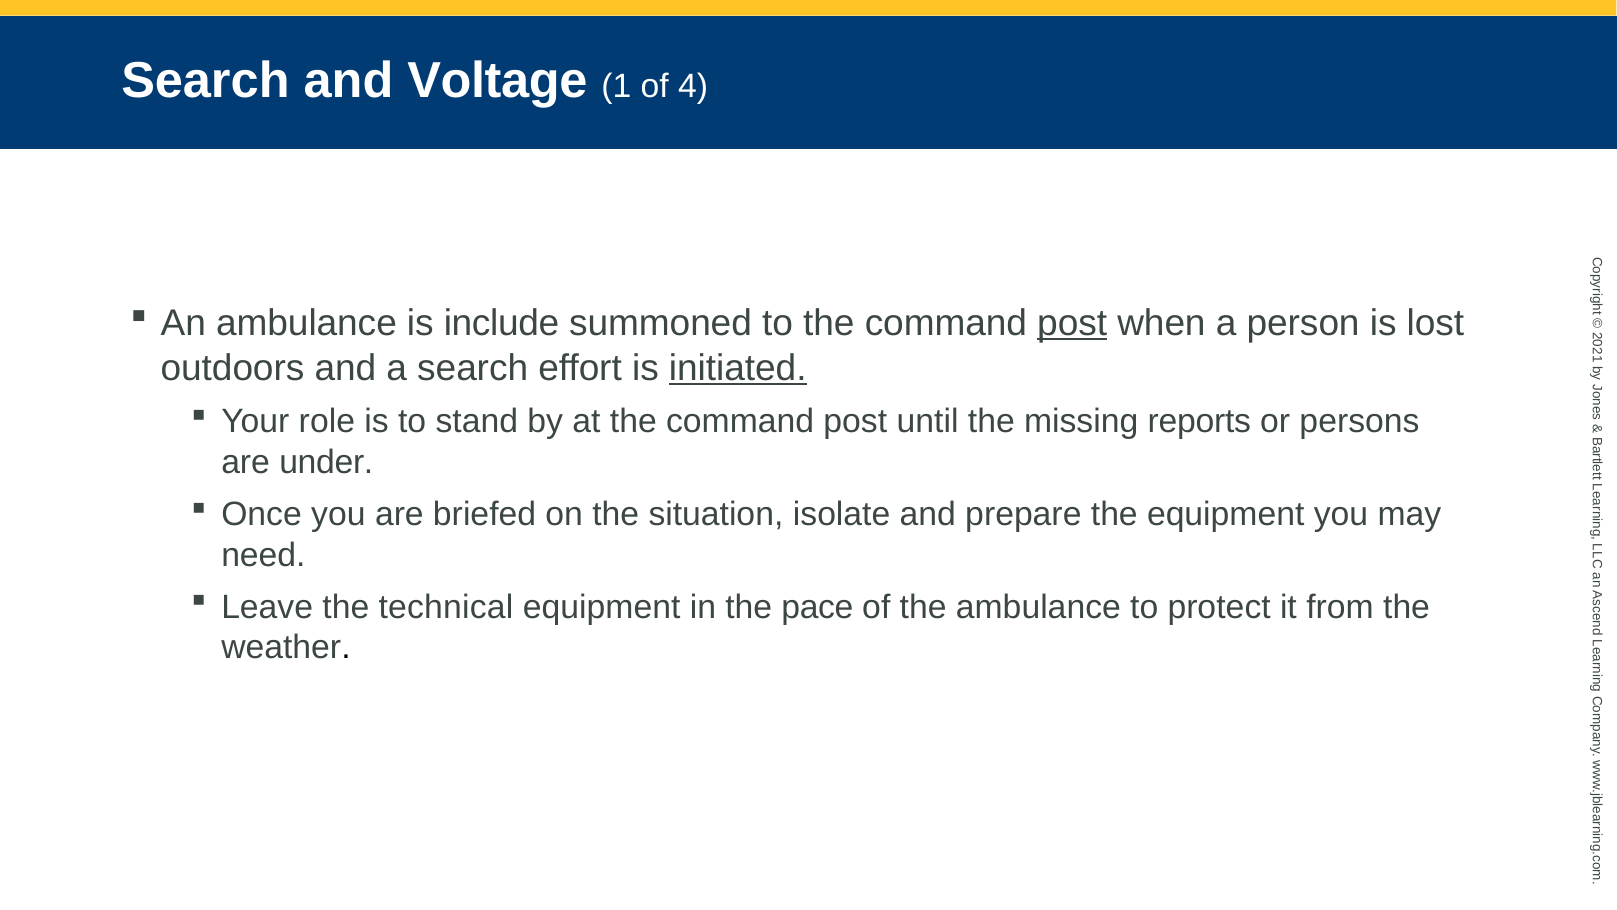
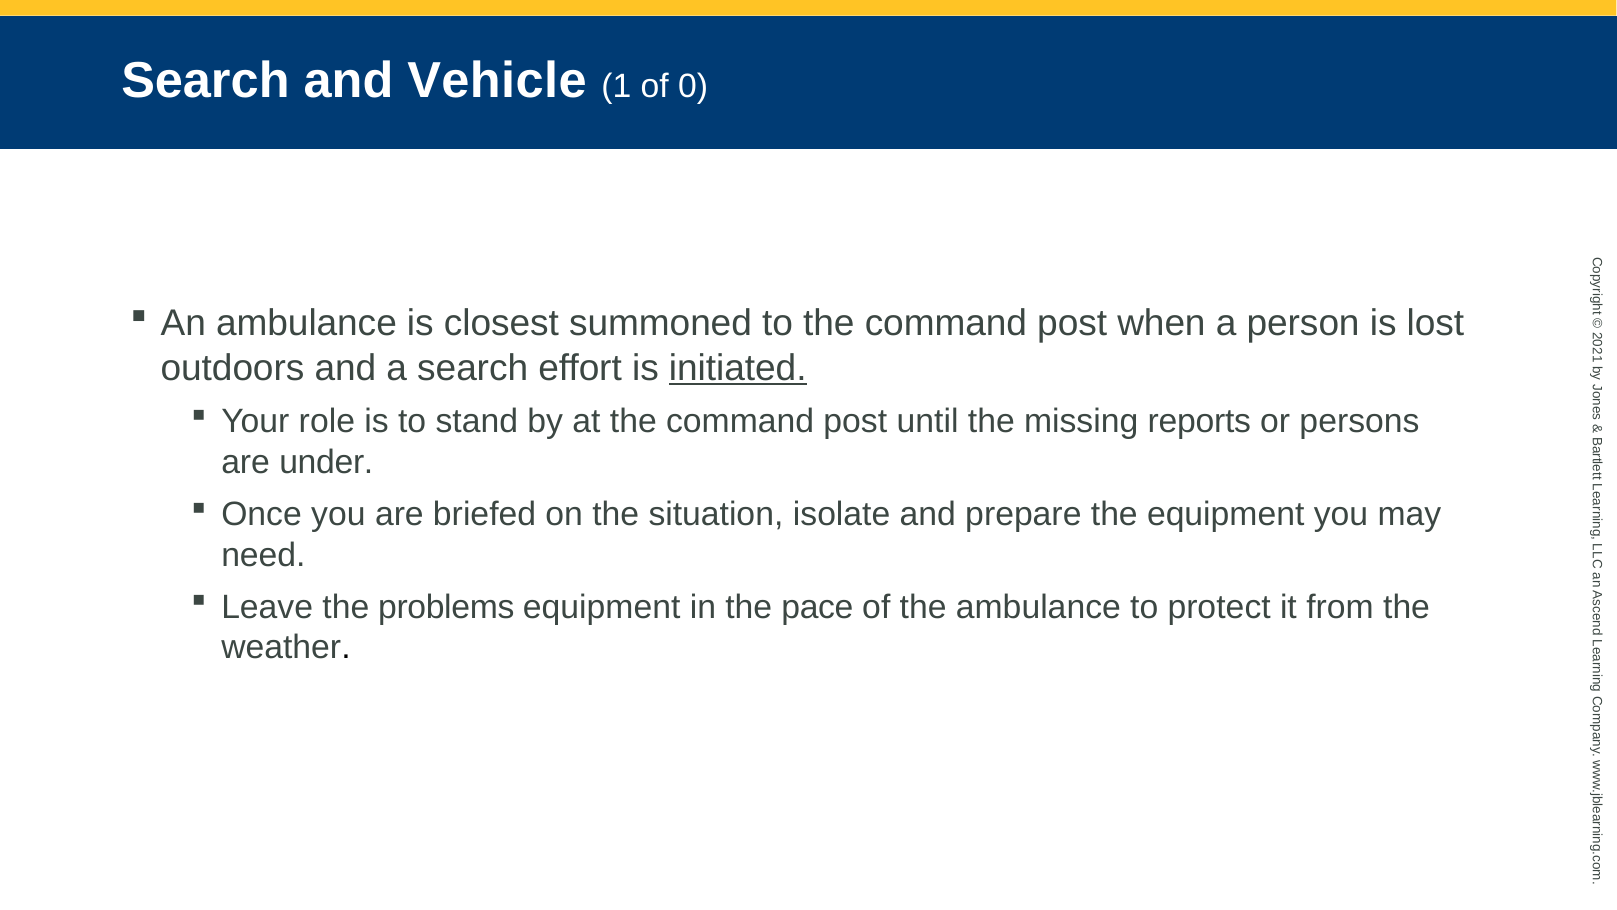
Voltage: Voltage -> Vehicle
of 4: 4 -> 0
include: include -> closest
post at (1072, 323) underline: present -> none
technical: technical -> problems
